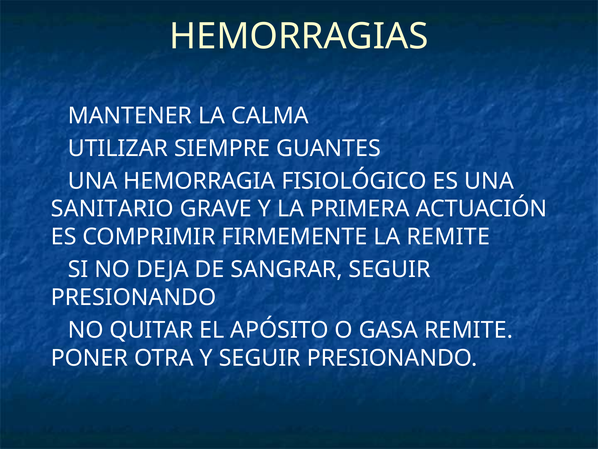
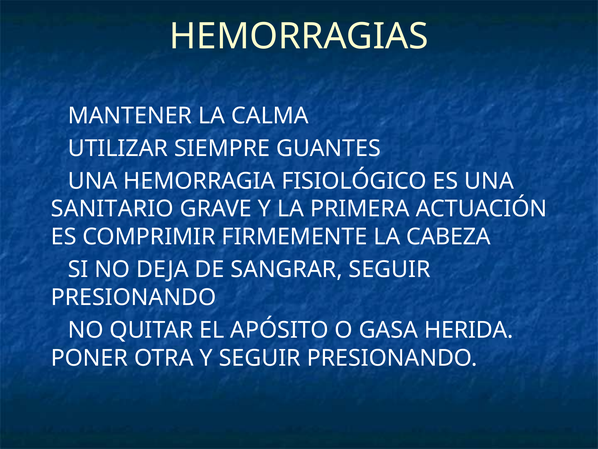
LA REMITE: REMITE -> CABEZA
GASA REMITE: REMITE -> HERIDA
